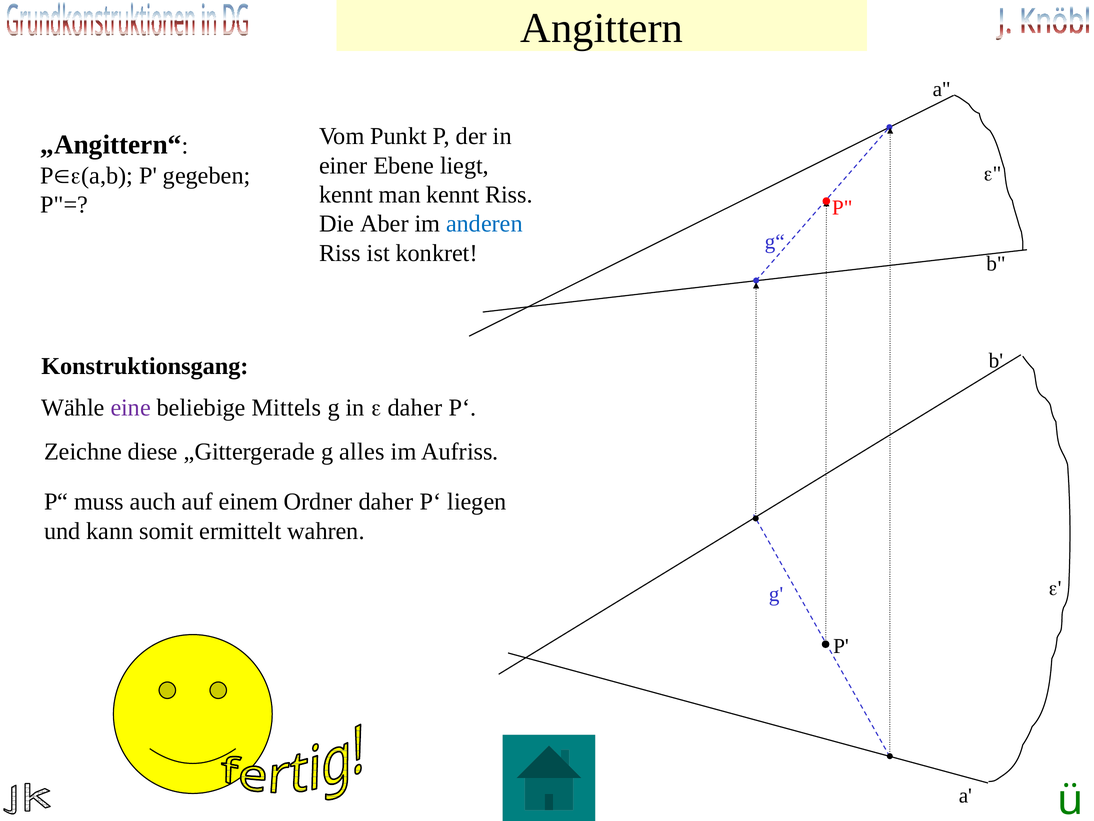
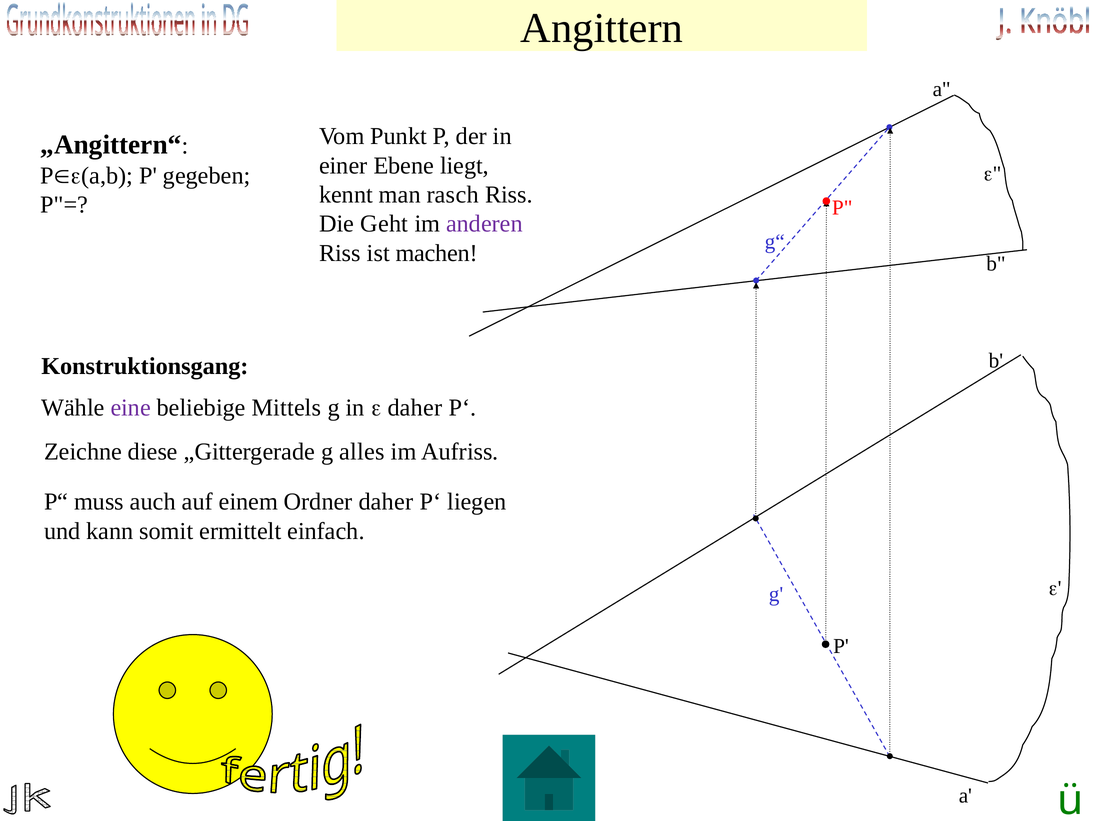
man kennt: kennt -> rasch
Aber: Aber -> Geht
anderen colour: blue -> purple
konkret: konkret -> machen
wahren: wahren -> einfach
